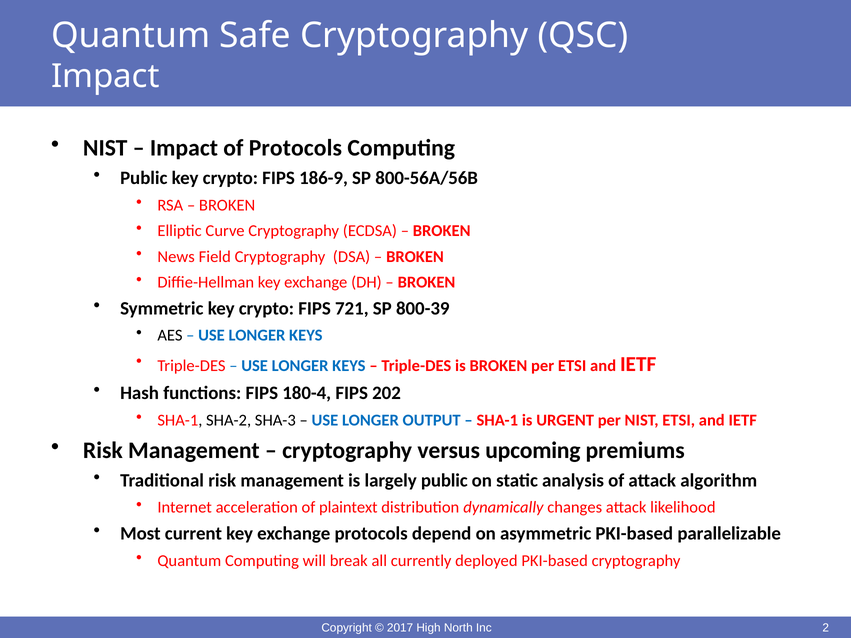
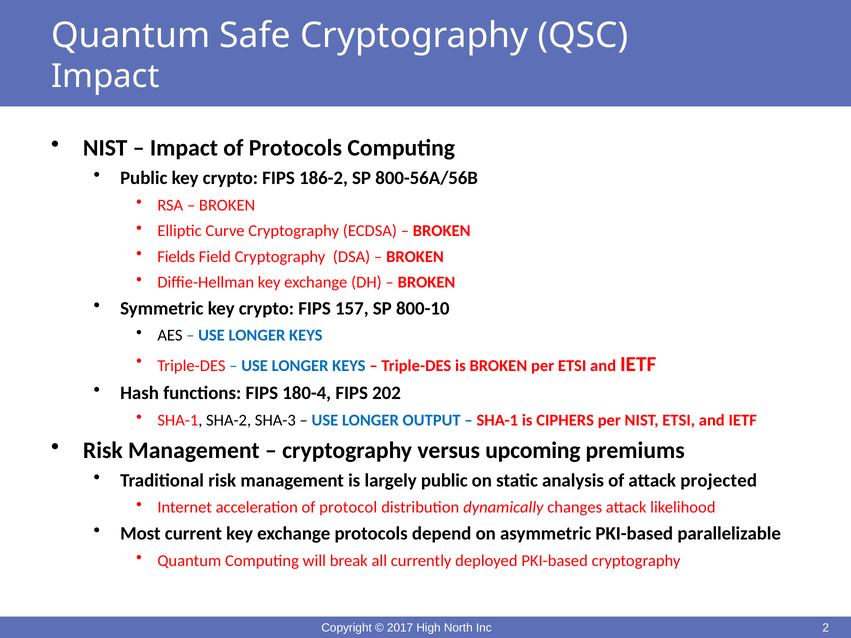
186-9: 186-9 -> 186-2
News: News -> Fields
721: 721 -> 157
800-39: 800-39 -> 800-10
URGENT: URGENT -> CIPHERS
algorithm: algorithm -> projected
plaintext: plaintext -> protocol
